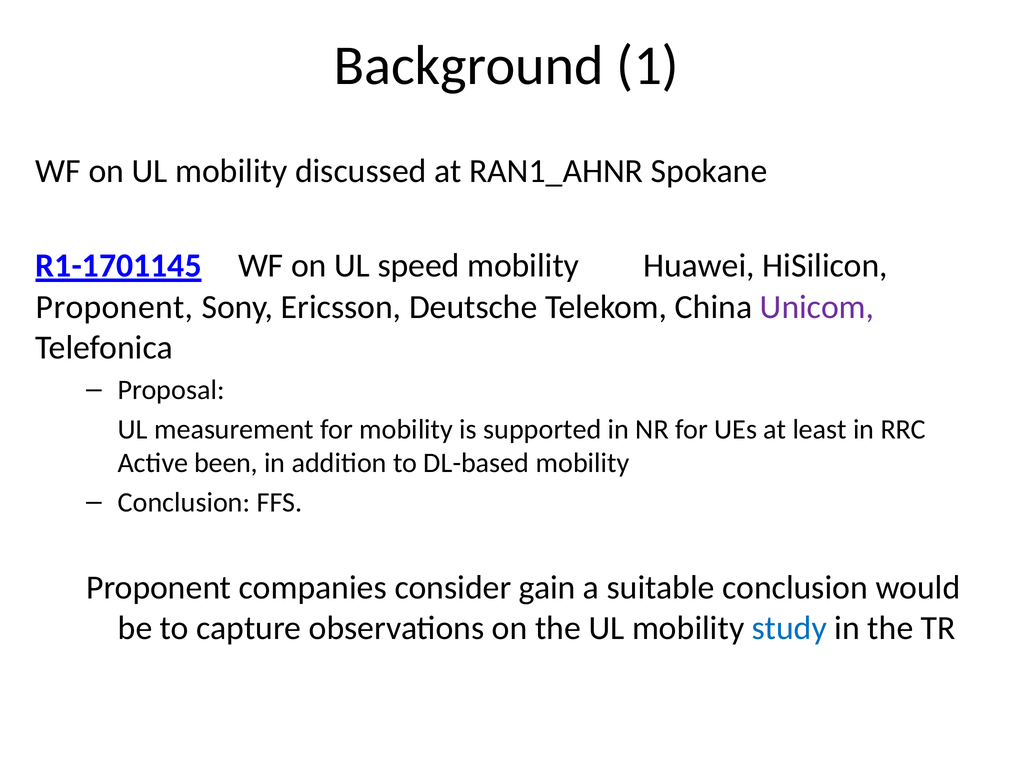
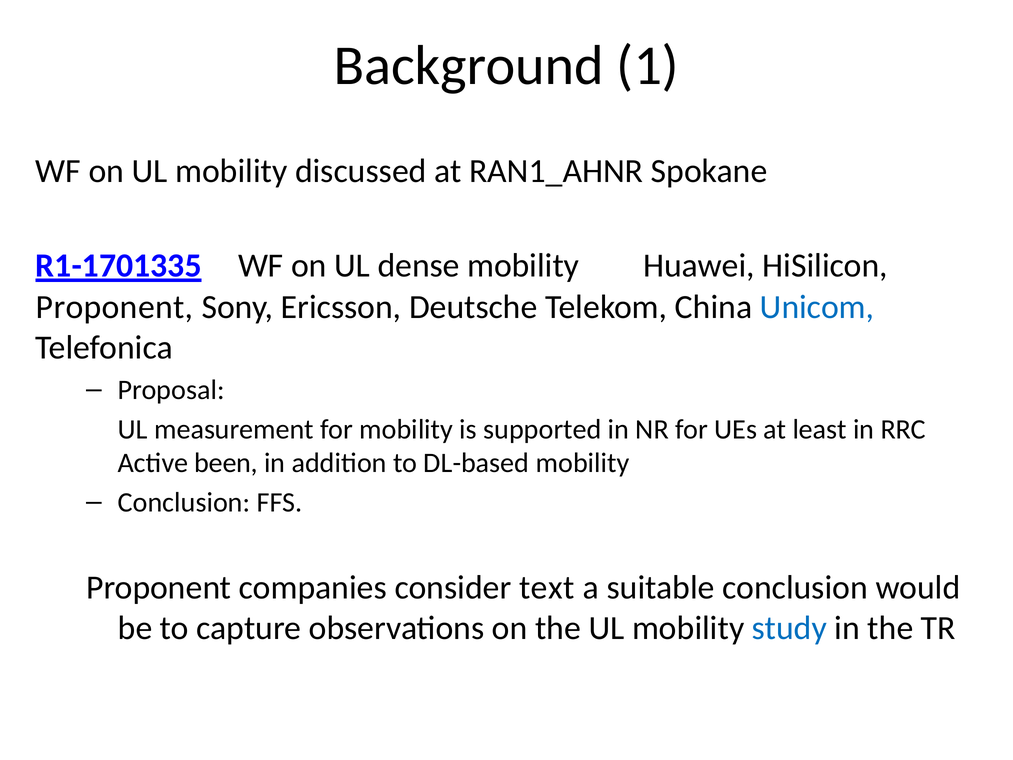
R1-1701145: R1-1701145 -> R1-1701335
speed: speed -> dense
Unicom colour: purple -> blue
gain: gain -> text
